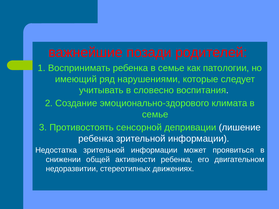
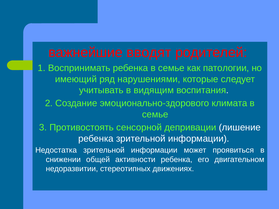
позади: позади -> вводят
словесно: словесно -> видящим
